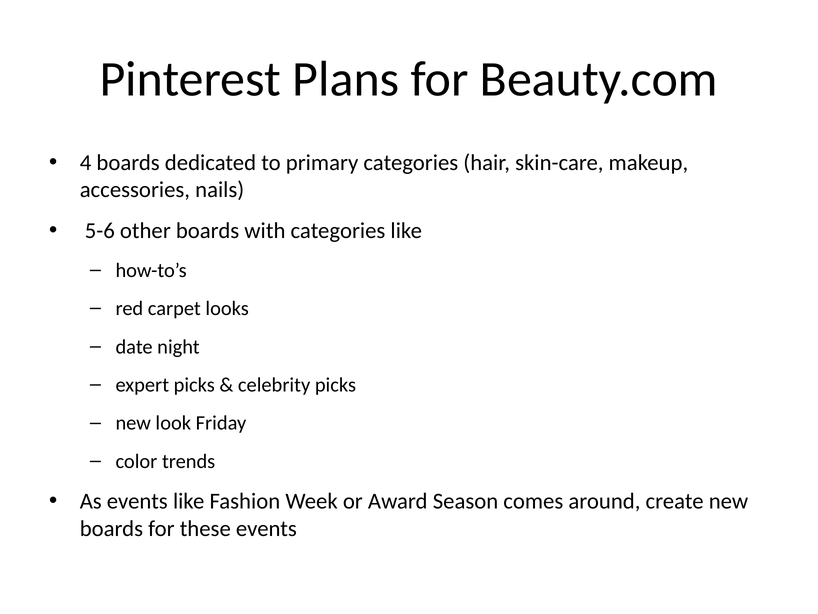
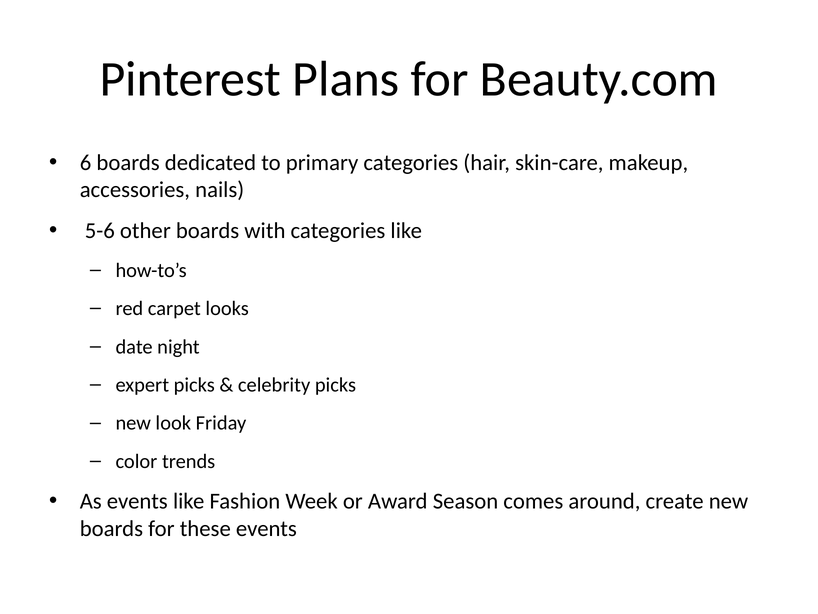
4: 4 -> 6
